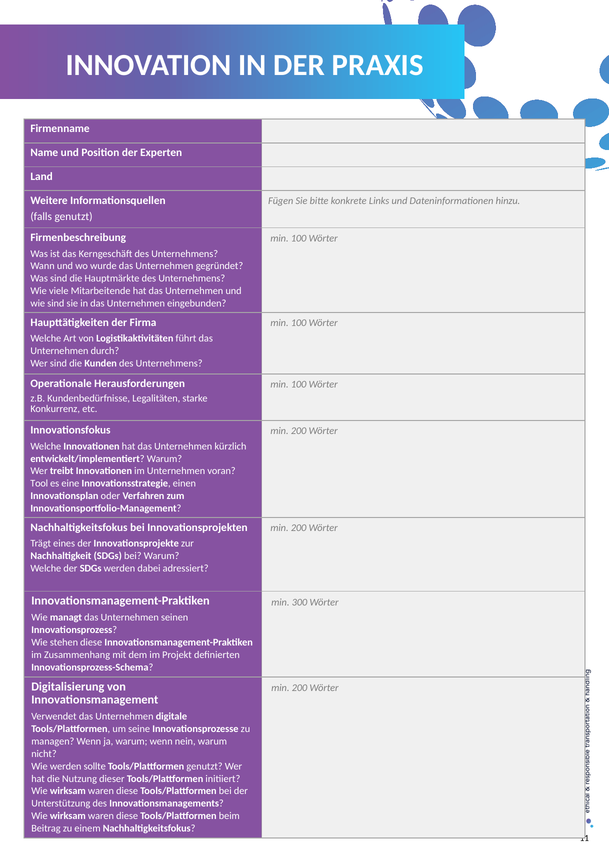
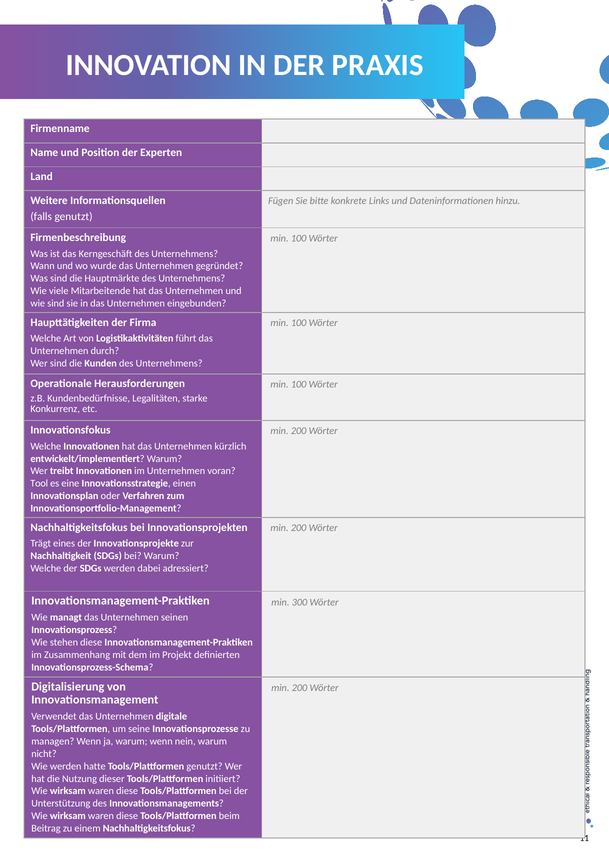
sollte: sollte -> hatte
